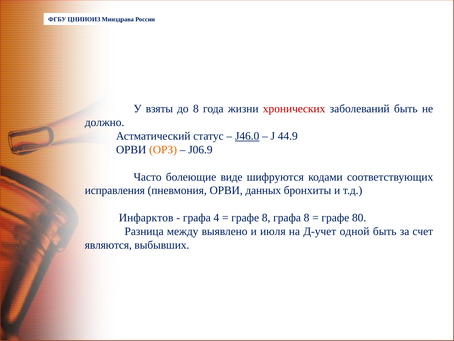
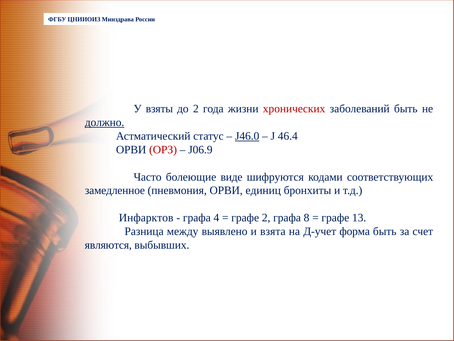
до 8: 8 -> 2
должно underline: none -> present
44.9: 44.9 -> 46.4
ОРЗ colour: orange -> red
исправления: исправления -> замедленное
данных: данных -> единиц
графе 8: 8 -> 2
80: 80 -> 13
июля: июля -> взята
одной: одной -> форма
